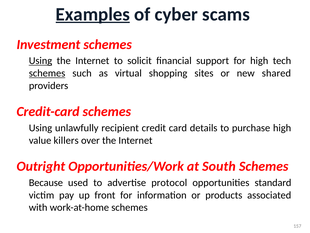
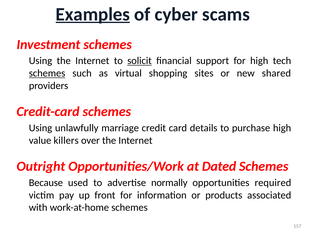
Using at (40, 61) underline: present -> none
solicit underline: none -> present
recipient: recipient -> marriage
South: South -> Dated
protocol: protocol -> normally
standard: standard -> required
